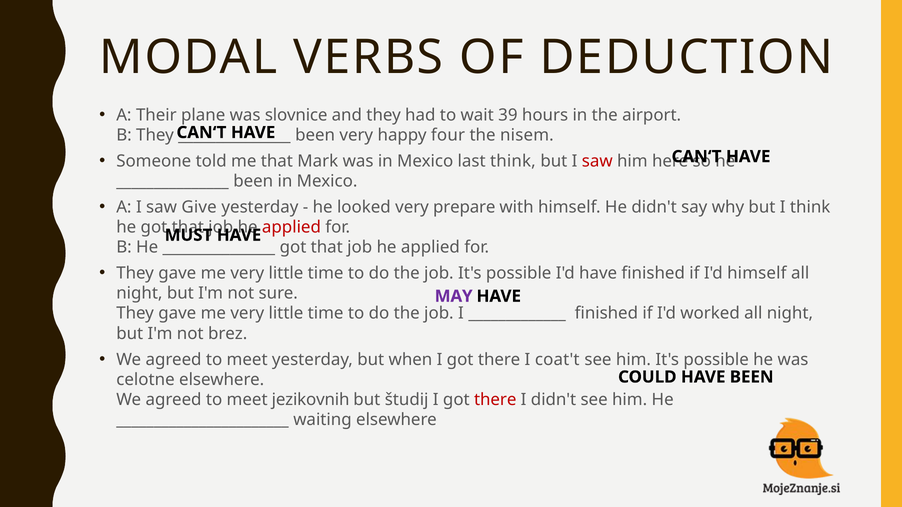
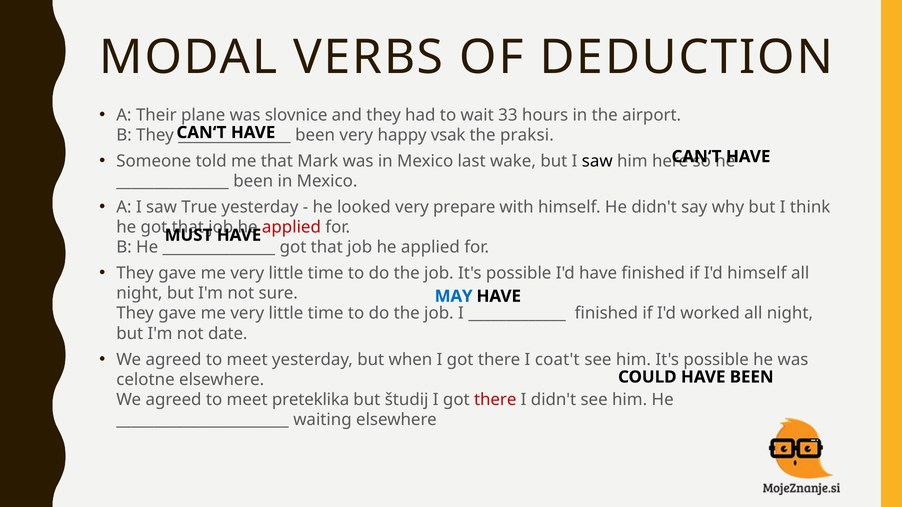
39: 39 -> 33
four: four -> vsak
nisem: nisem -> praksi
last think: think -> wake
saw at (597, 161) colour: red -> black
Give: Give -> True
MAY colour: purple -> blue
brez: brez -> date
jezikovnih: jezikovnih -> preteklika
